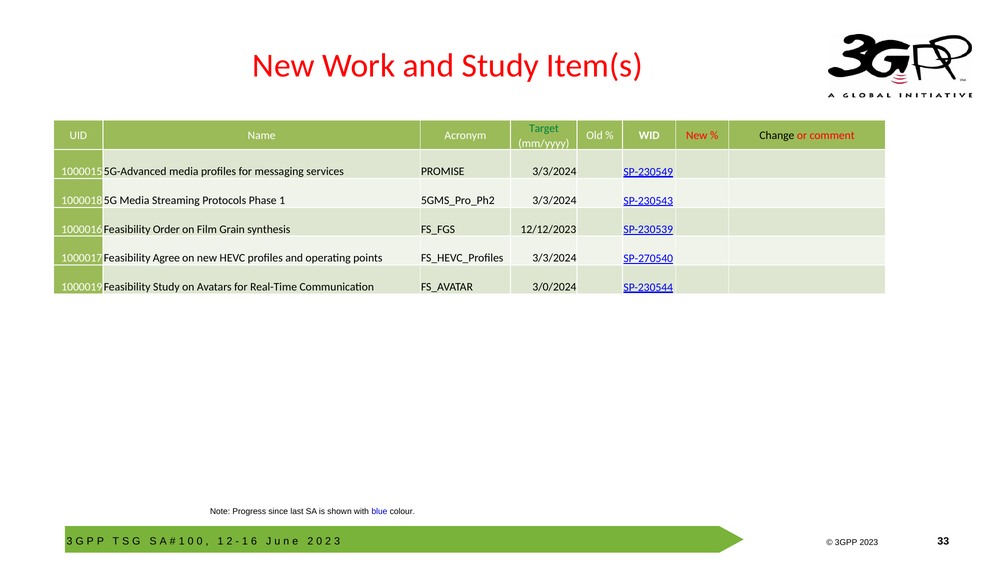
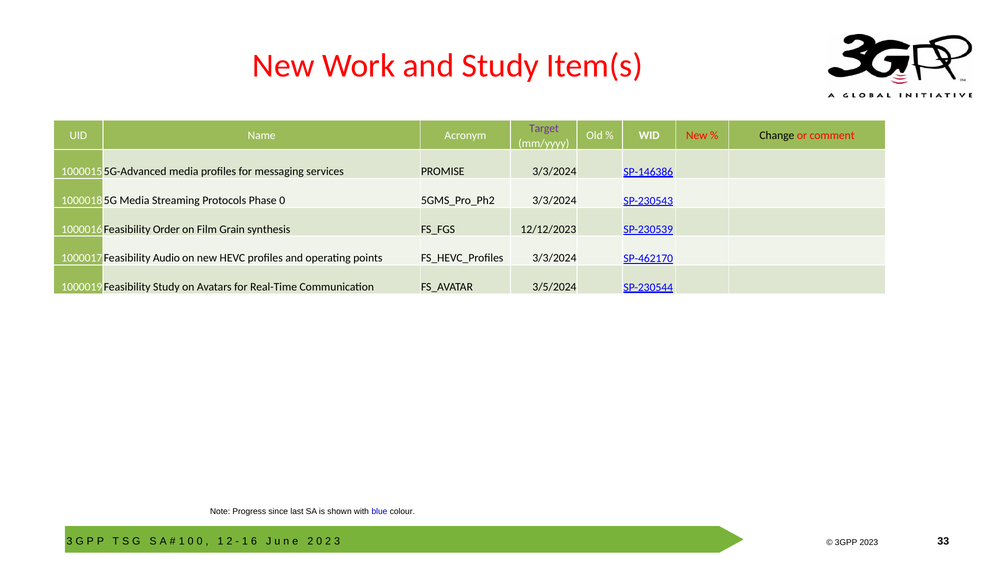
Target colour: green -> purple
SP-230549: SP-230549 -> SP-146386
Phase 1: 1 -> 0
Agree: Agree -> Audio
SP-270540: SP-270540 -> SP-462170
3/0/2024: 3/0/2024 -> 3/5/2024
